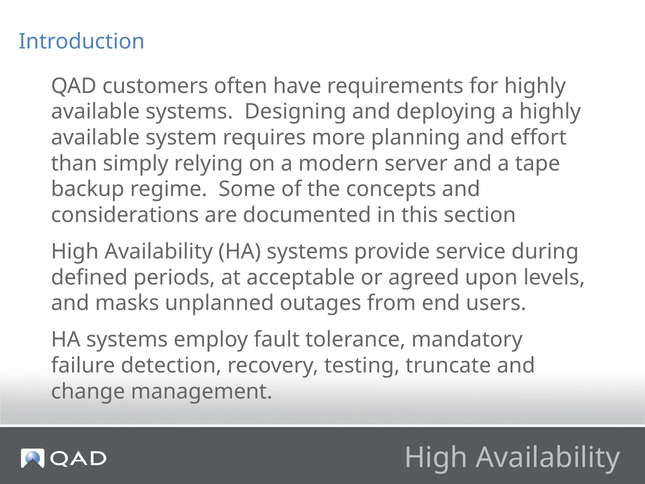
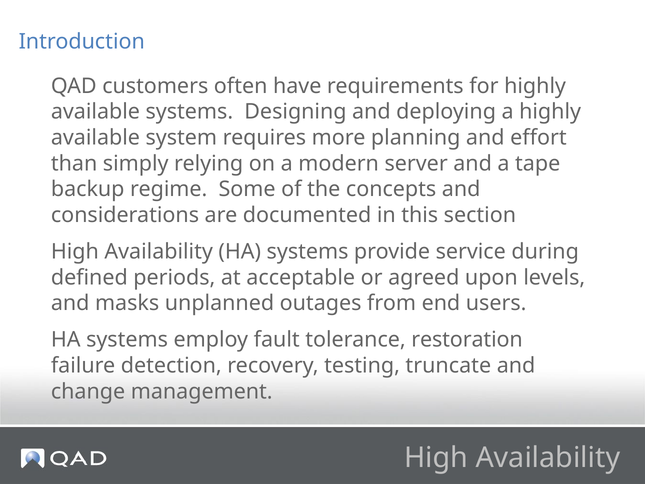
mandatory: mandatory -> restoration
